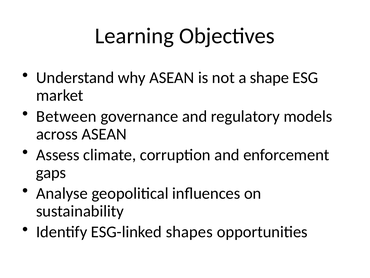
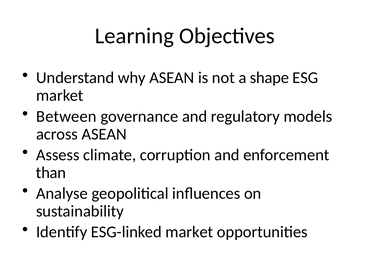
gaps: gaps -> than
ESG-linked shapes: shapes -> market
